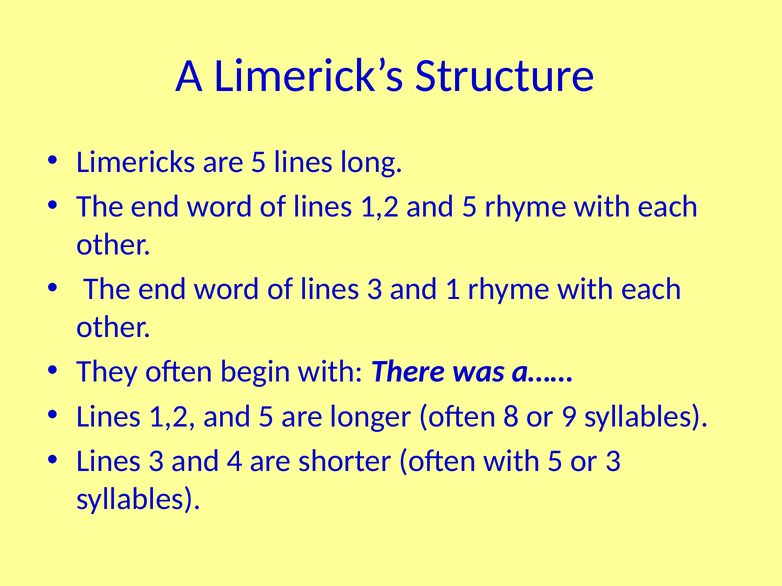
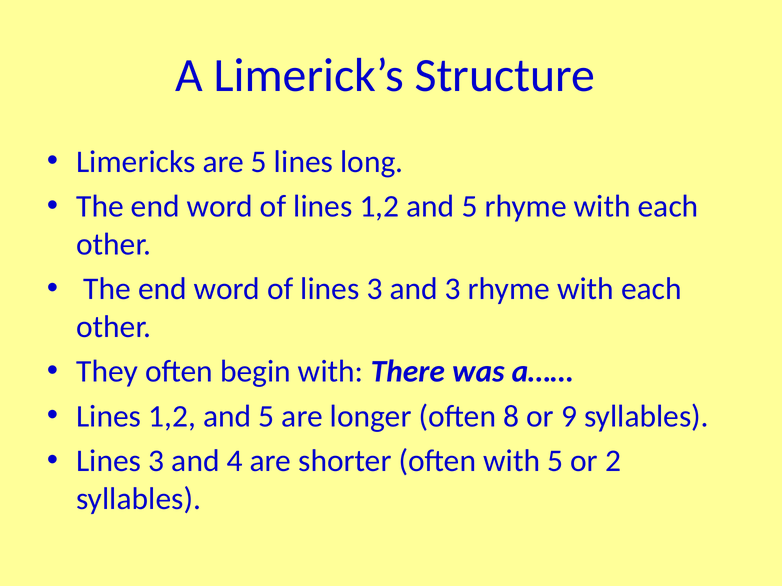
and 1: 1 -> 3
or 3: 3 -> 2
